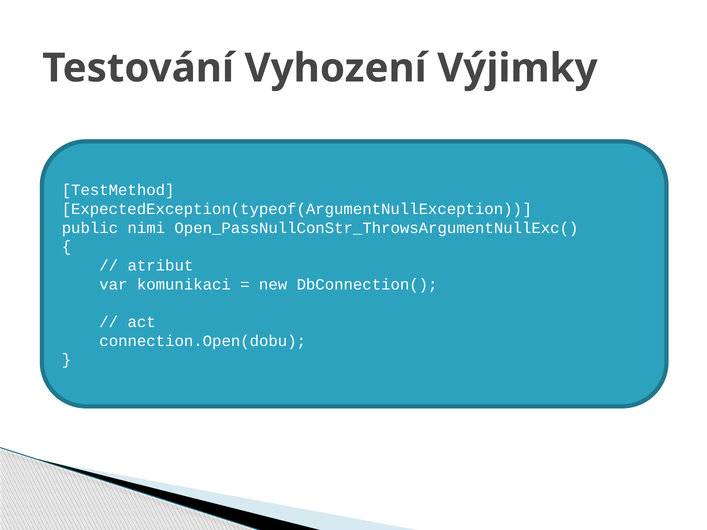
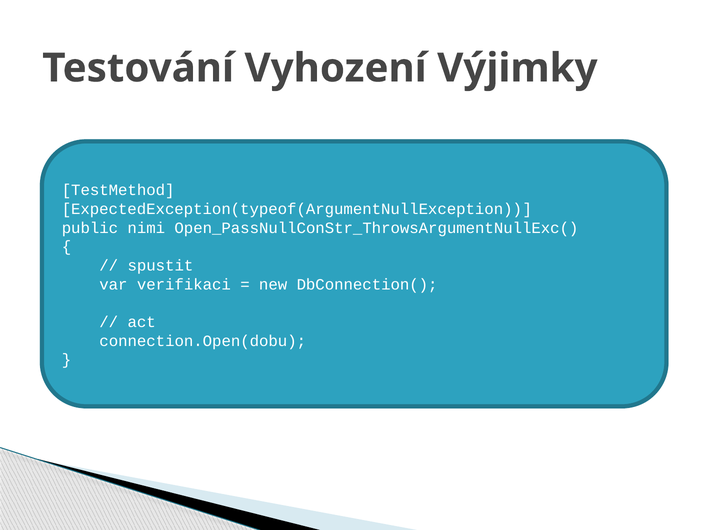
atribut: atribut -> spustit
komunikaci: komunikaci -> verifikaci
